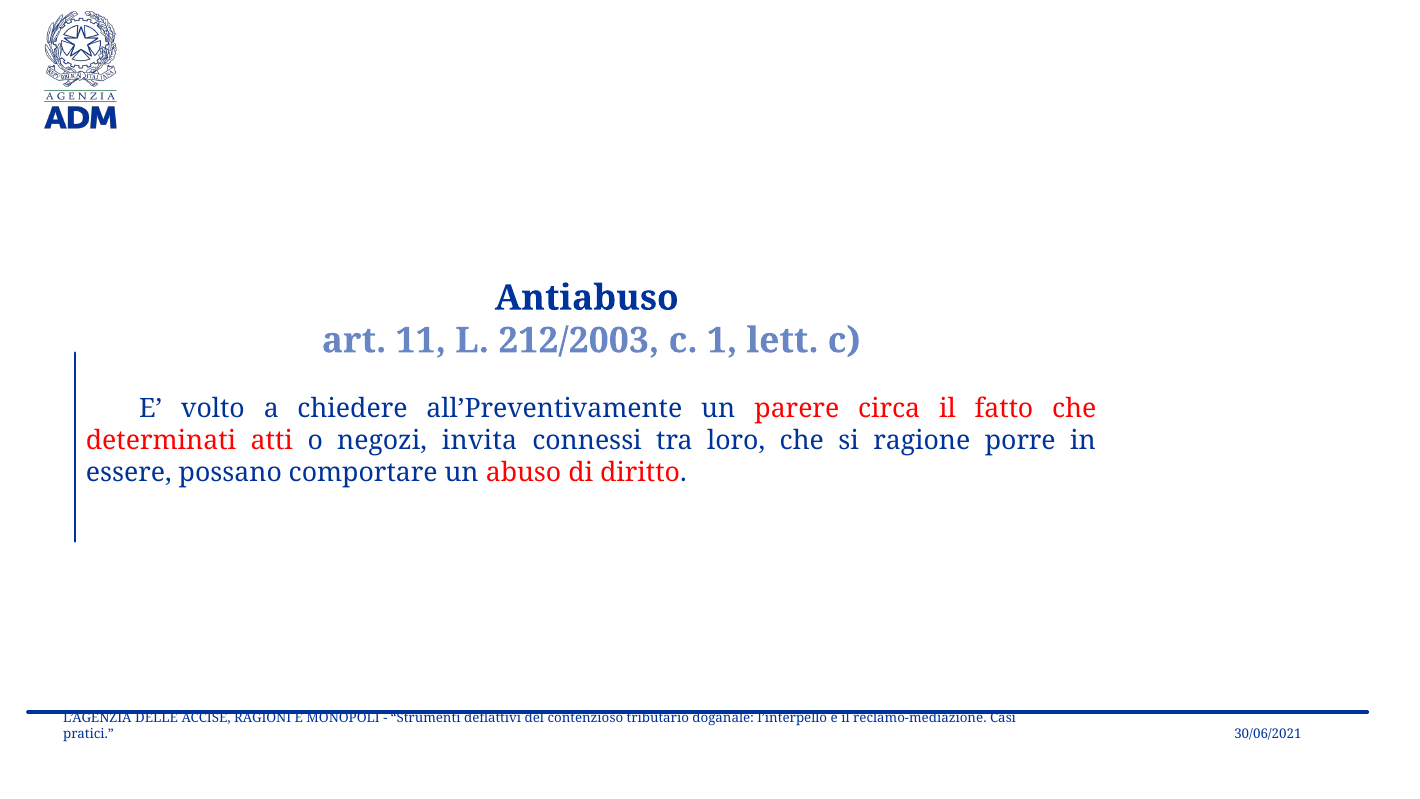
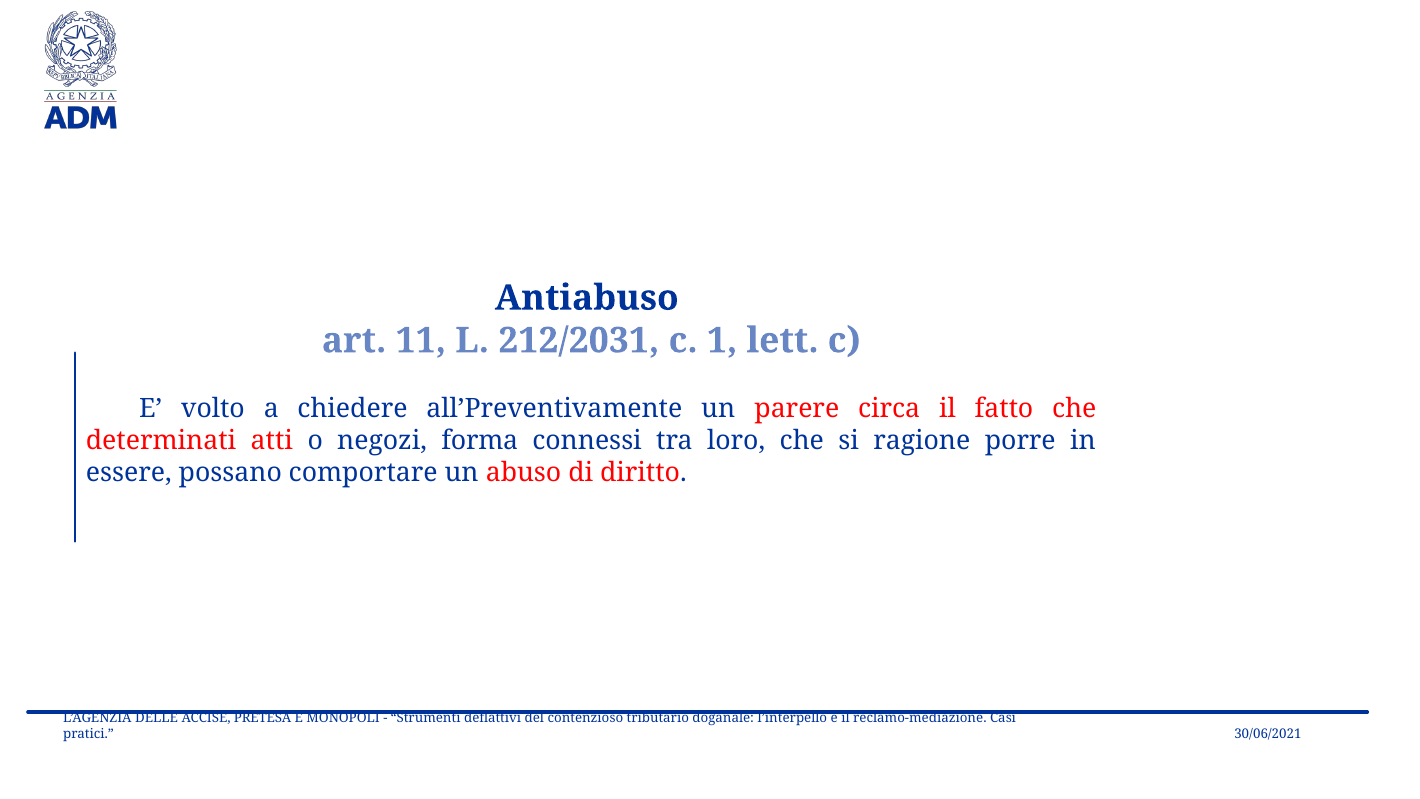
212/2003: 212/2003 -> 212/2031
invita: invita -> forma
RAGIONI: RAGIONI -> PRETESA
